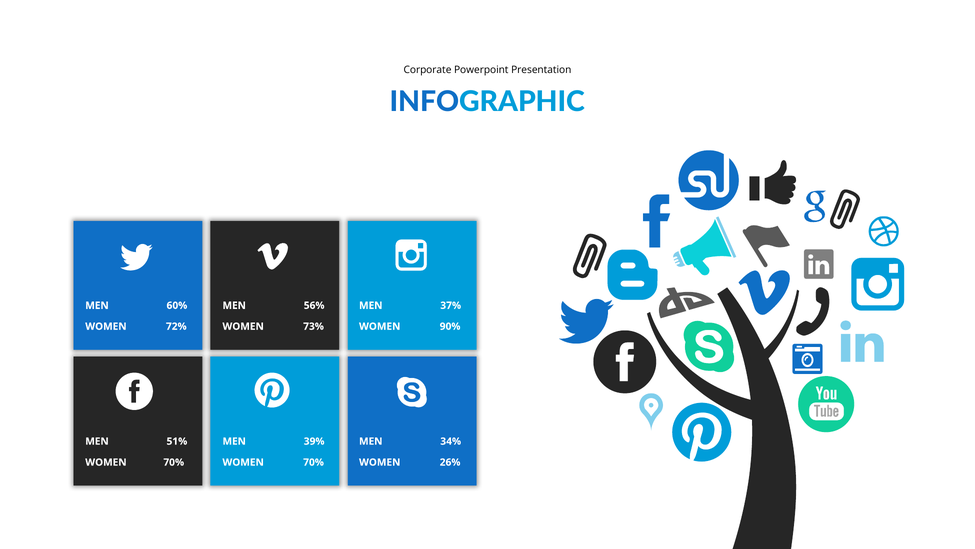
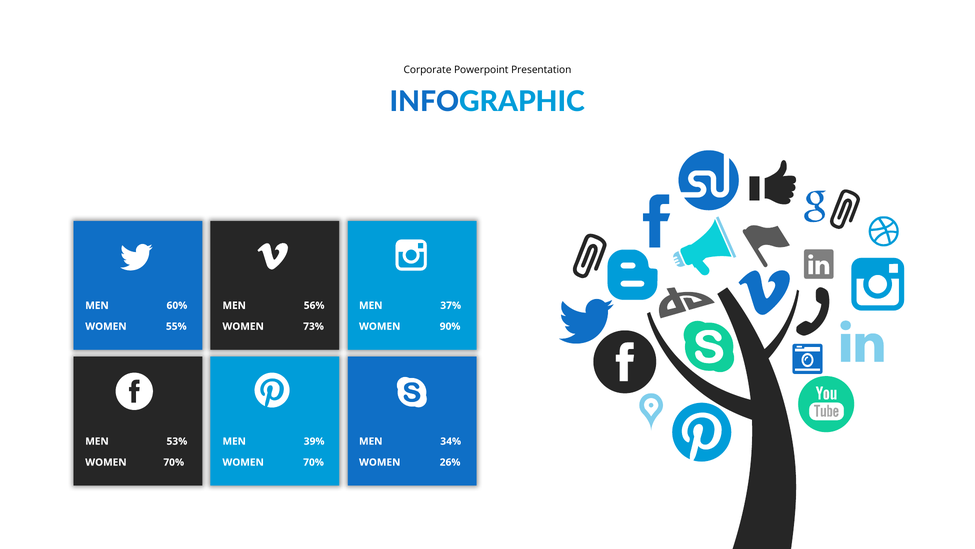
72%: 72% -> 55%
51%: 51% -> 53%
